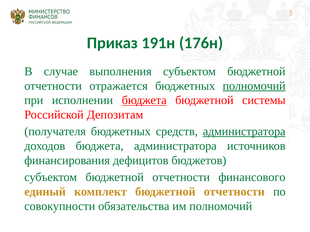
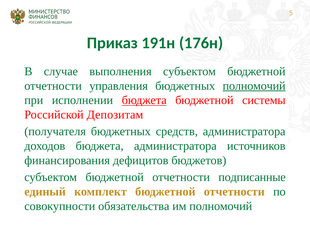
отражается: отражается -> управления
администратора at (244, 132) underline: present -> none
финансового: финансового -> подписанные
